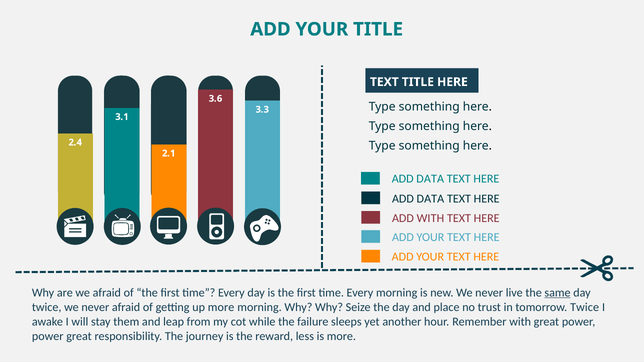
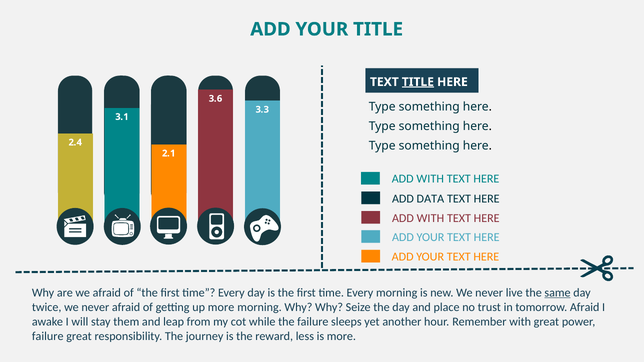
TITLE at (418, 82) underline: none -> present
DATA at (430, 179): DATA -> WITH
tomorrow Twice: Twice -> Afraid
power at (48, 336): power -> failure
